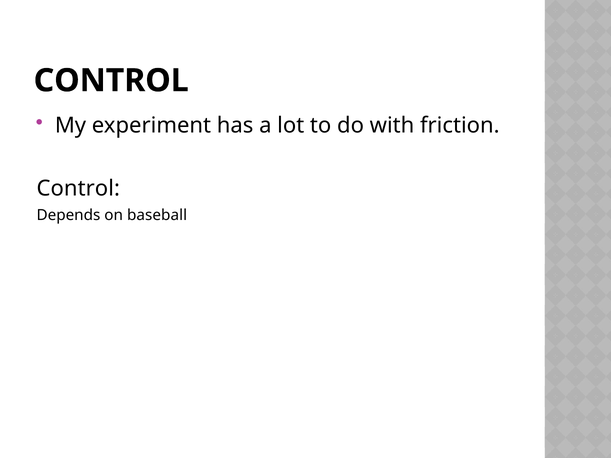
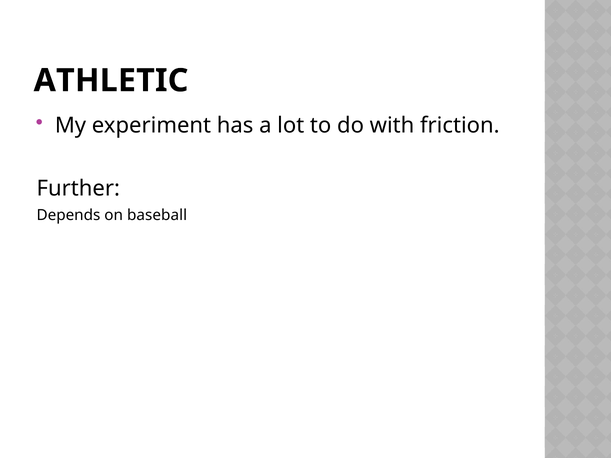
CONTROL at (111, 81): CONTROL -> ATHLETIC
Control at (78, 188): Control -> Further
